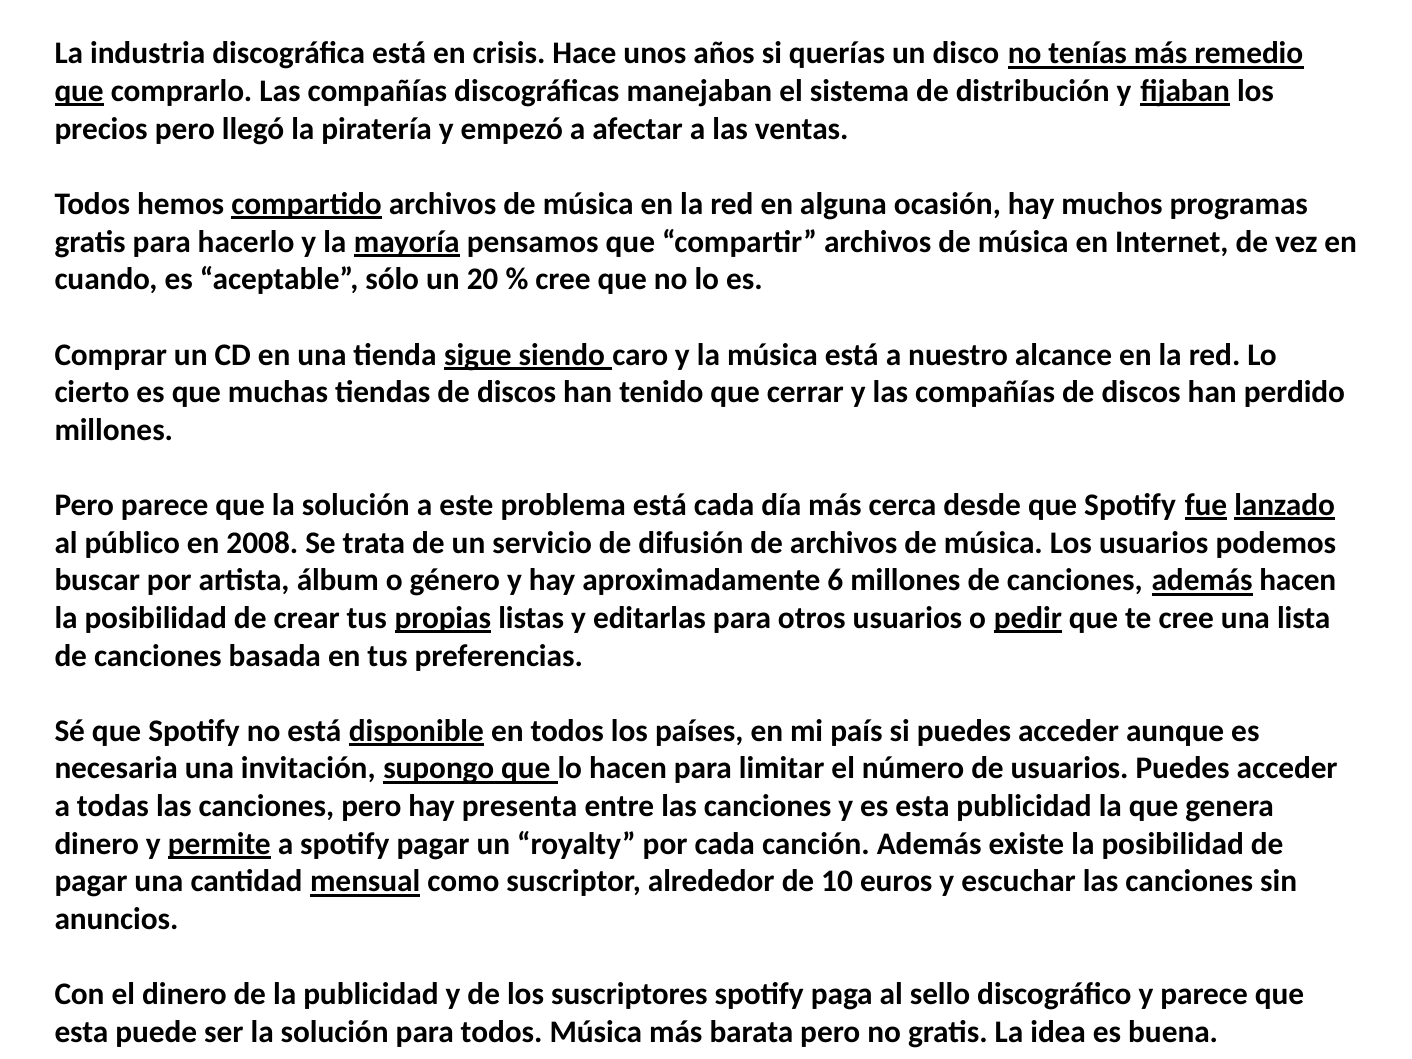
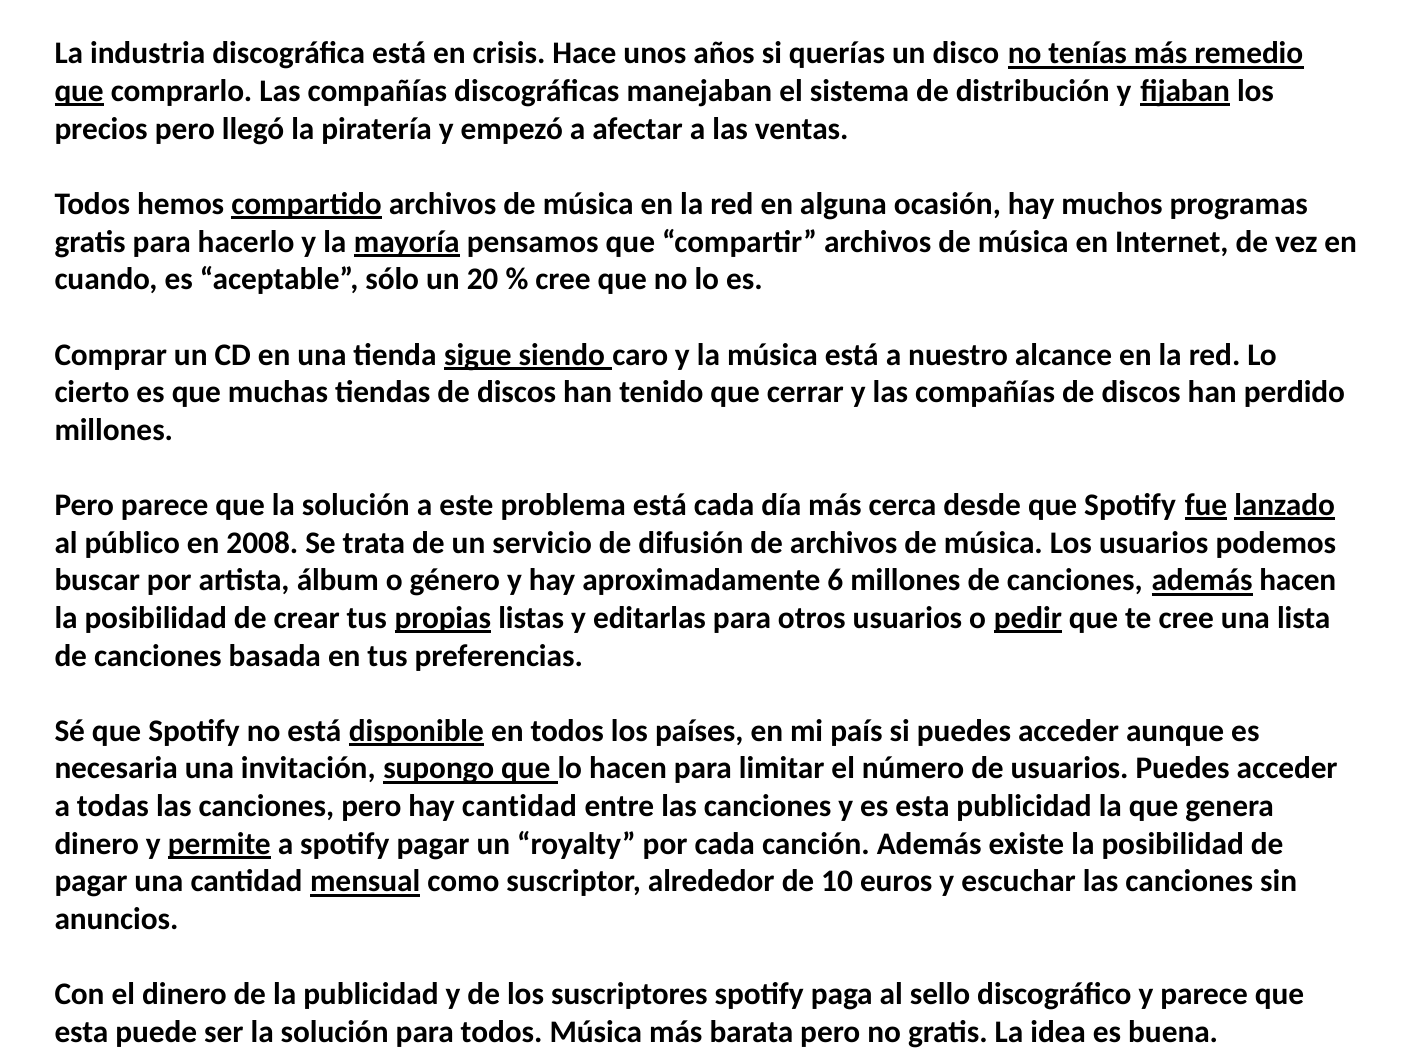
hay presenta: presenta -> cantidad
